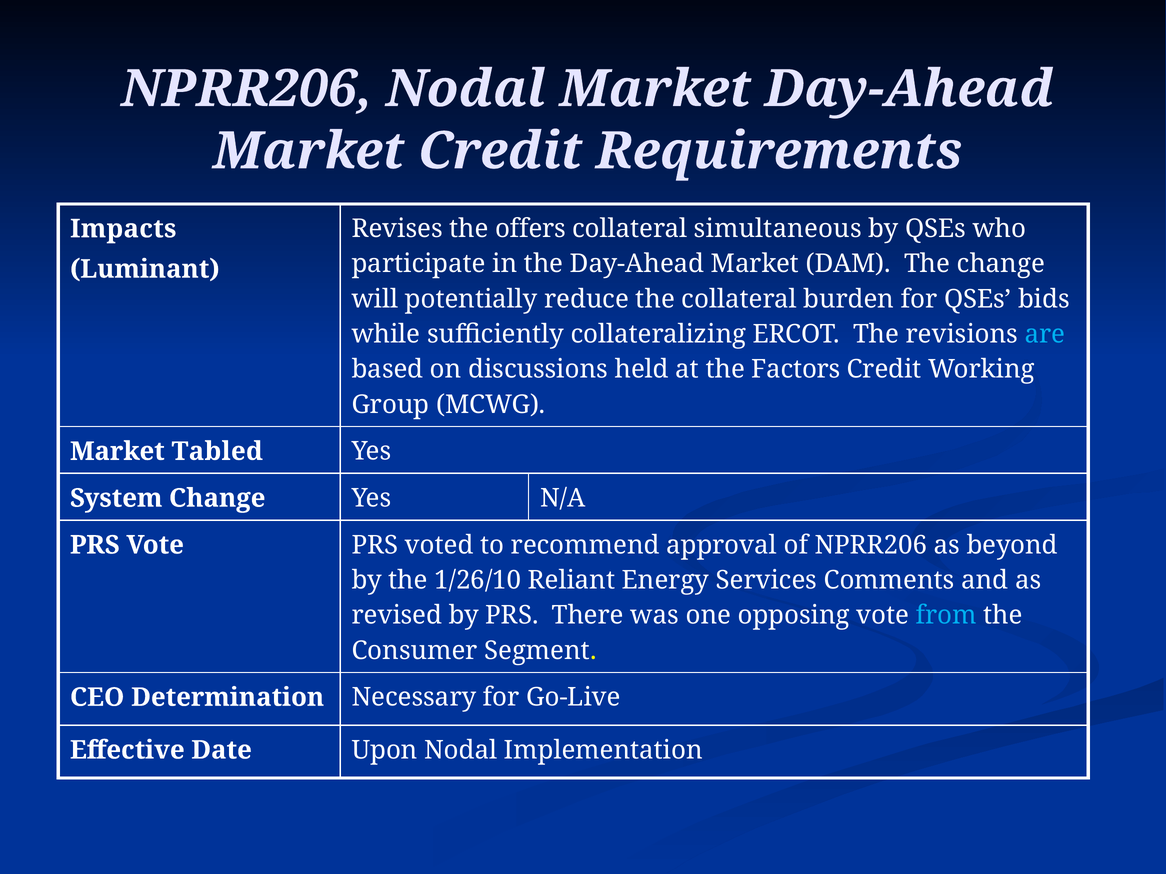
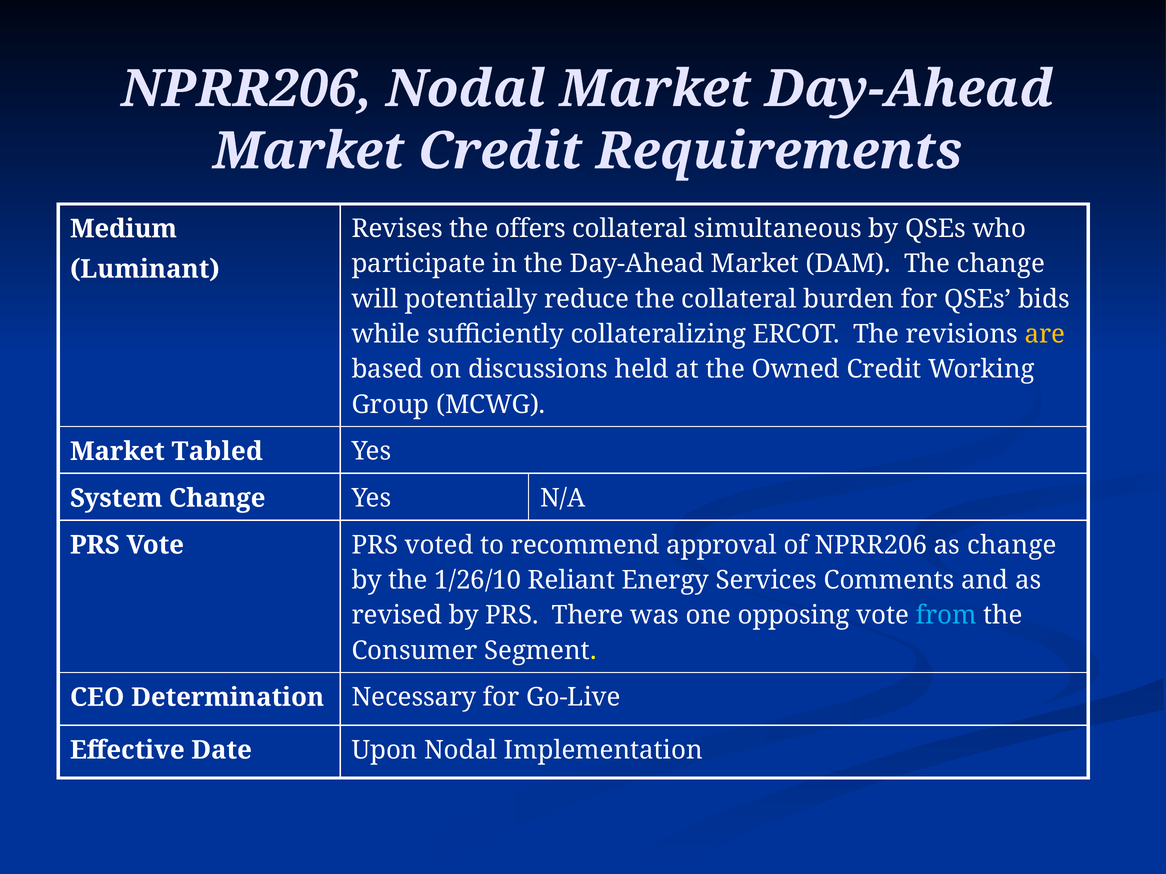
Impacts: Impacts -> Medium
are colour: light blue -> yellow
Factors: Factors -> Owned
as beyond: beyond -> change
